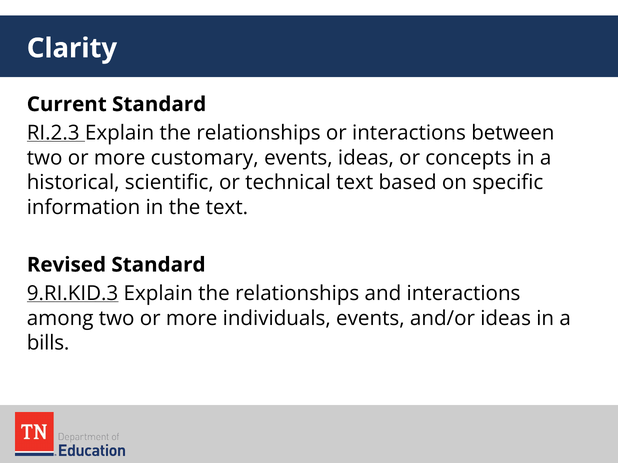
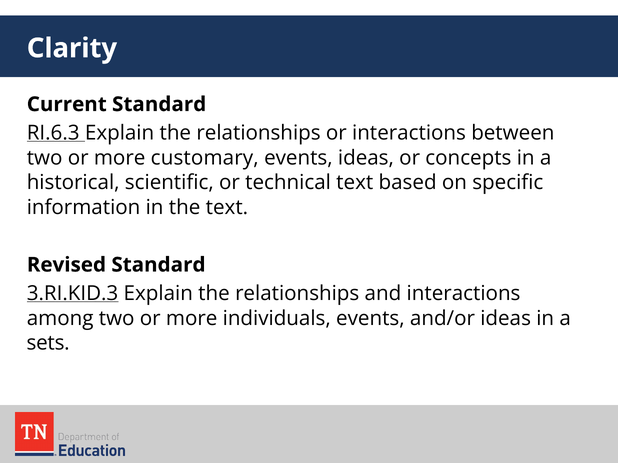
RI.2.3: RI.2.3 -> RI.6.3
9.RI.KID.3: 9.RI.KID.3 -> 3.RI.KID.3
bills: bills -> sets
